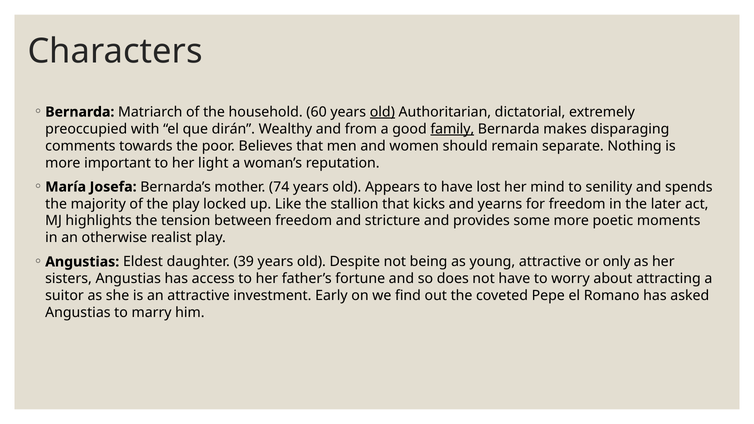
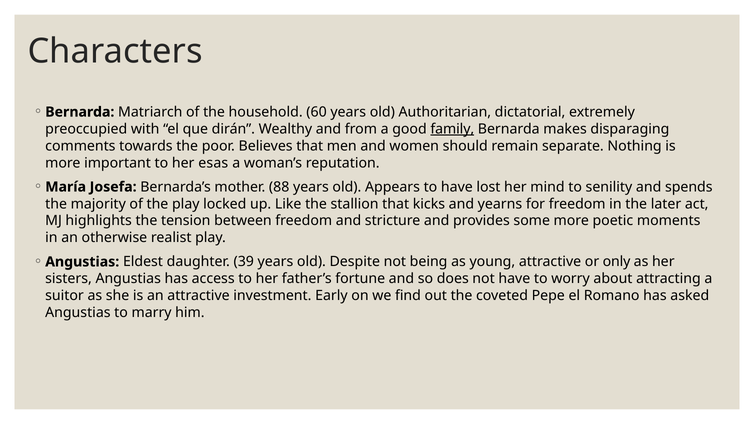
old at (382, 112) underline: present -> none
light: light -> esas
74: 74 -> 88
